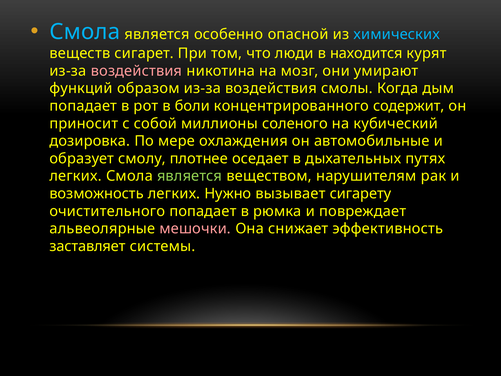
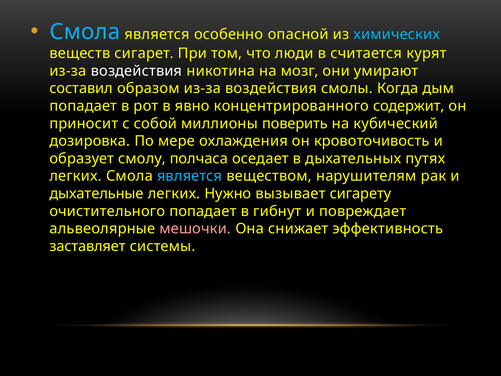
находится: находится -> считается
воздействия at (136, 71) colour: pink -> white
функций: функций -> составил
боли: боли -> явно
соленого: соленого -> поверить
автомобильные: автомобильные -> кровоточивость
плотнее: плотнее -> полчаса
является at (190, 176) colour: light green -> light blue
возможность: возможность -> дыхательные
рюмка: рюмка -> гибнут
